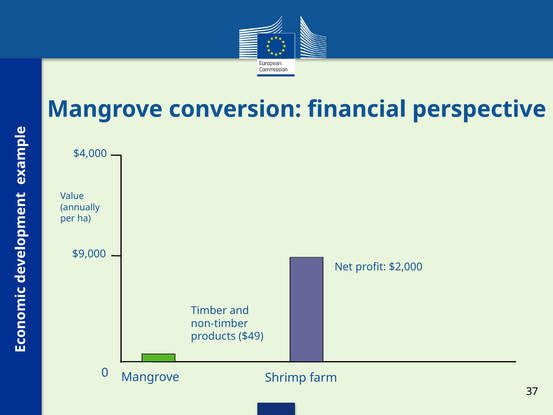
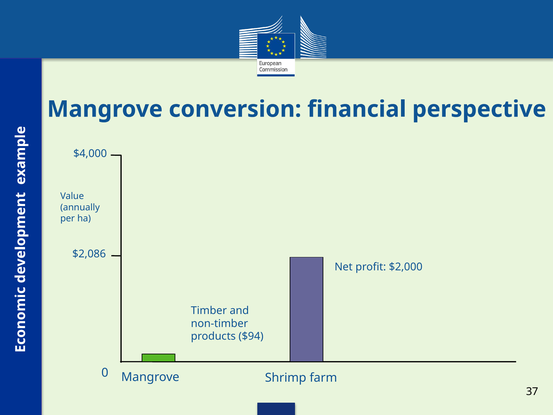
$9,000: $9,000 -> $2,086
$49: $49 -> $94
